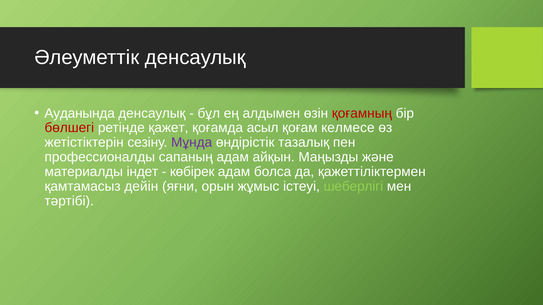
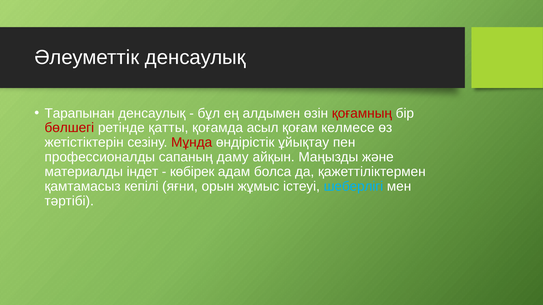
Ауданында: Ауданында -> Тарапынан
қажет: қажет -> қатты
Мұнда colour: purple -> red
тазалық: тазалық -> ұйықтау
сапаның адам: адам -> даму
дейін: дейін -> кепілі
шеберлігі colour: light green -> light blue
